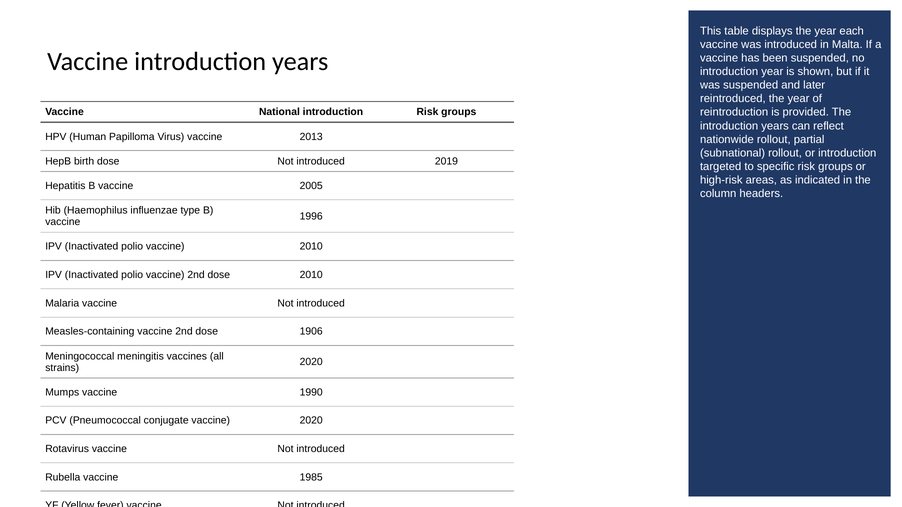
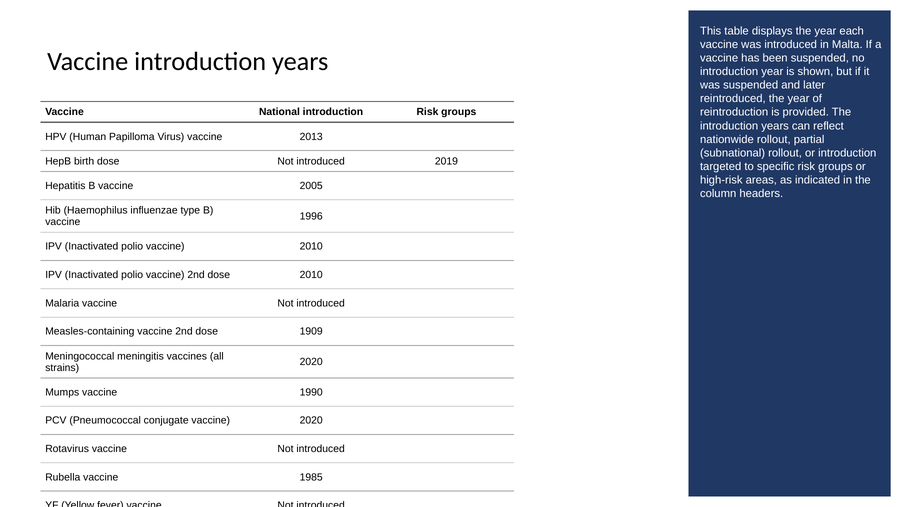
1906: 1906 -> 1909
